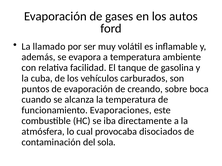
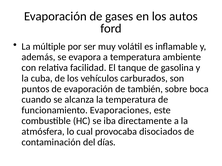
llamado: llamado -> múltiple
creando: creando -> también
sola: sola -> días
